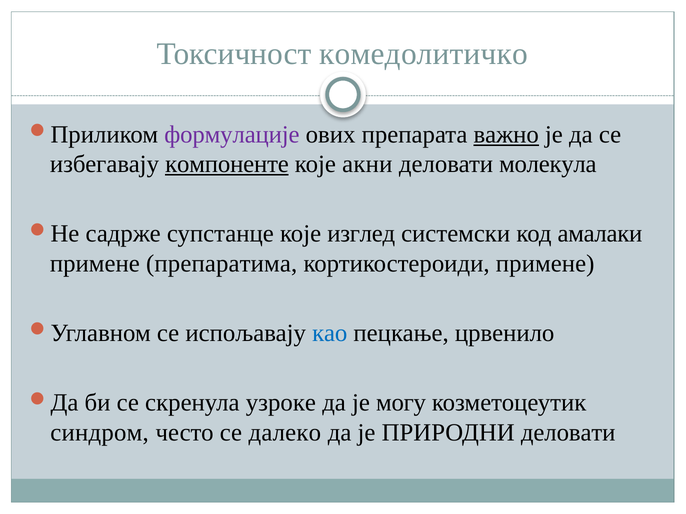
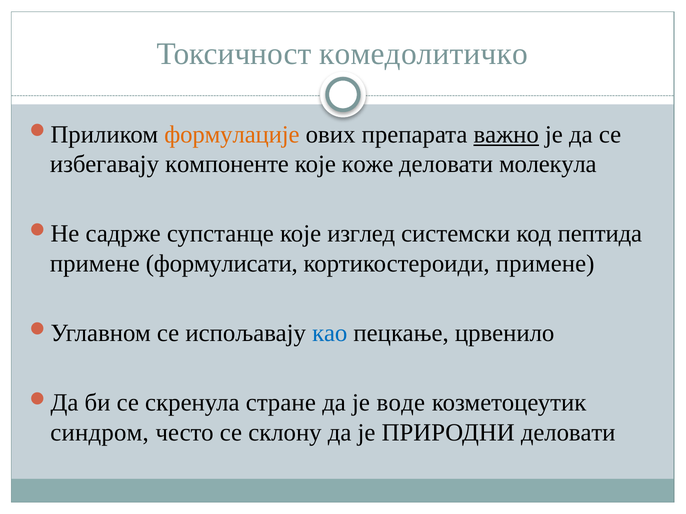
формулације colour: purple -> orange
компоненте underline: present -> none
акни: акни -> коже
амалаки: амалаки -> пептида
препаратима: препаратима -> формулисати
узроке: узроке -> стране
могу: могу -> воде
далеко: далеко -> склону
